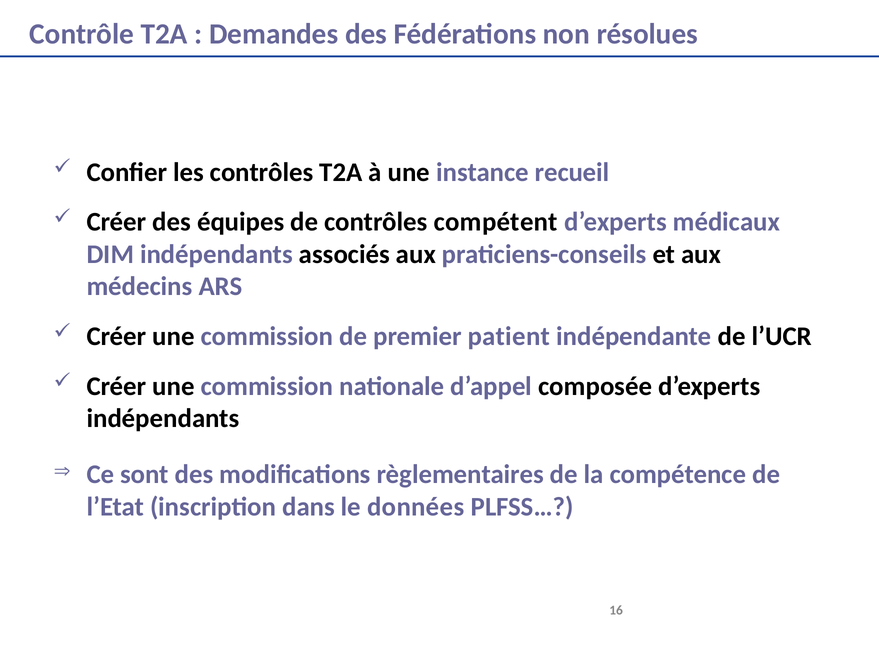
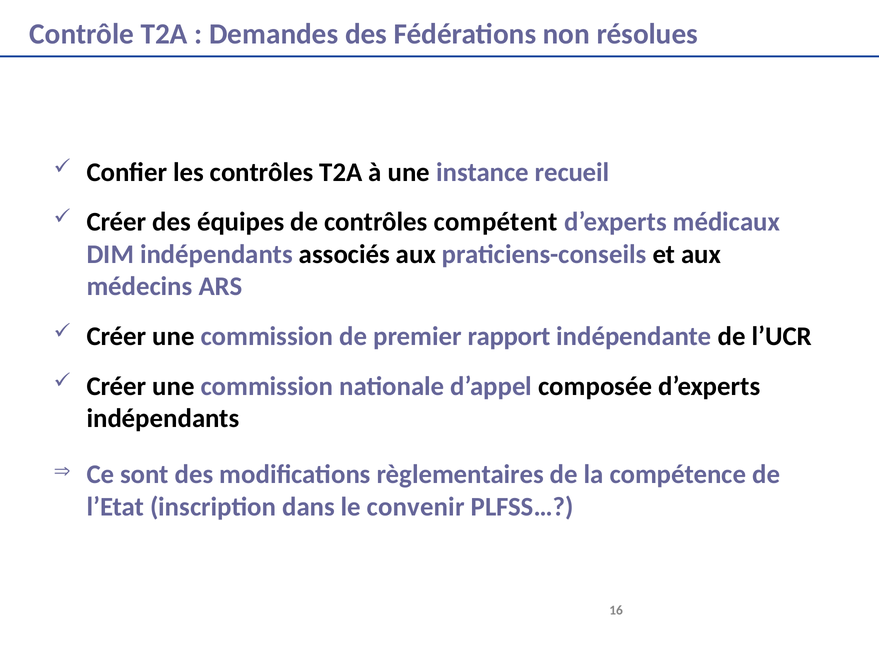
patient: patient -> rapport
données: données -> convenir
